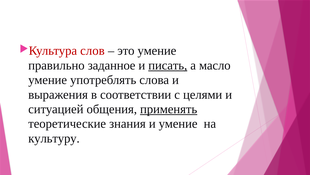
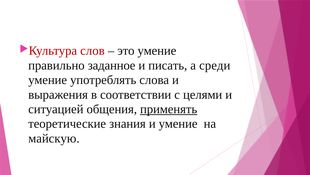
писать underline: present -> none
масло: масло -> среди
культуру: культуру -> майскую
